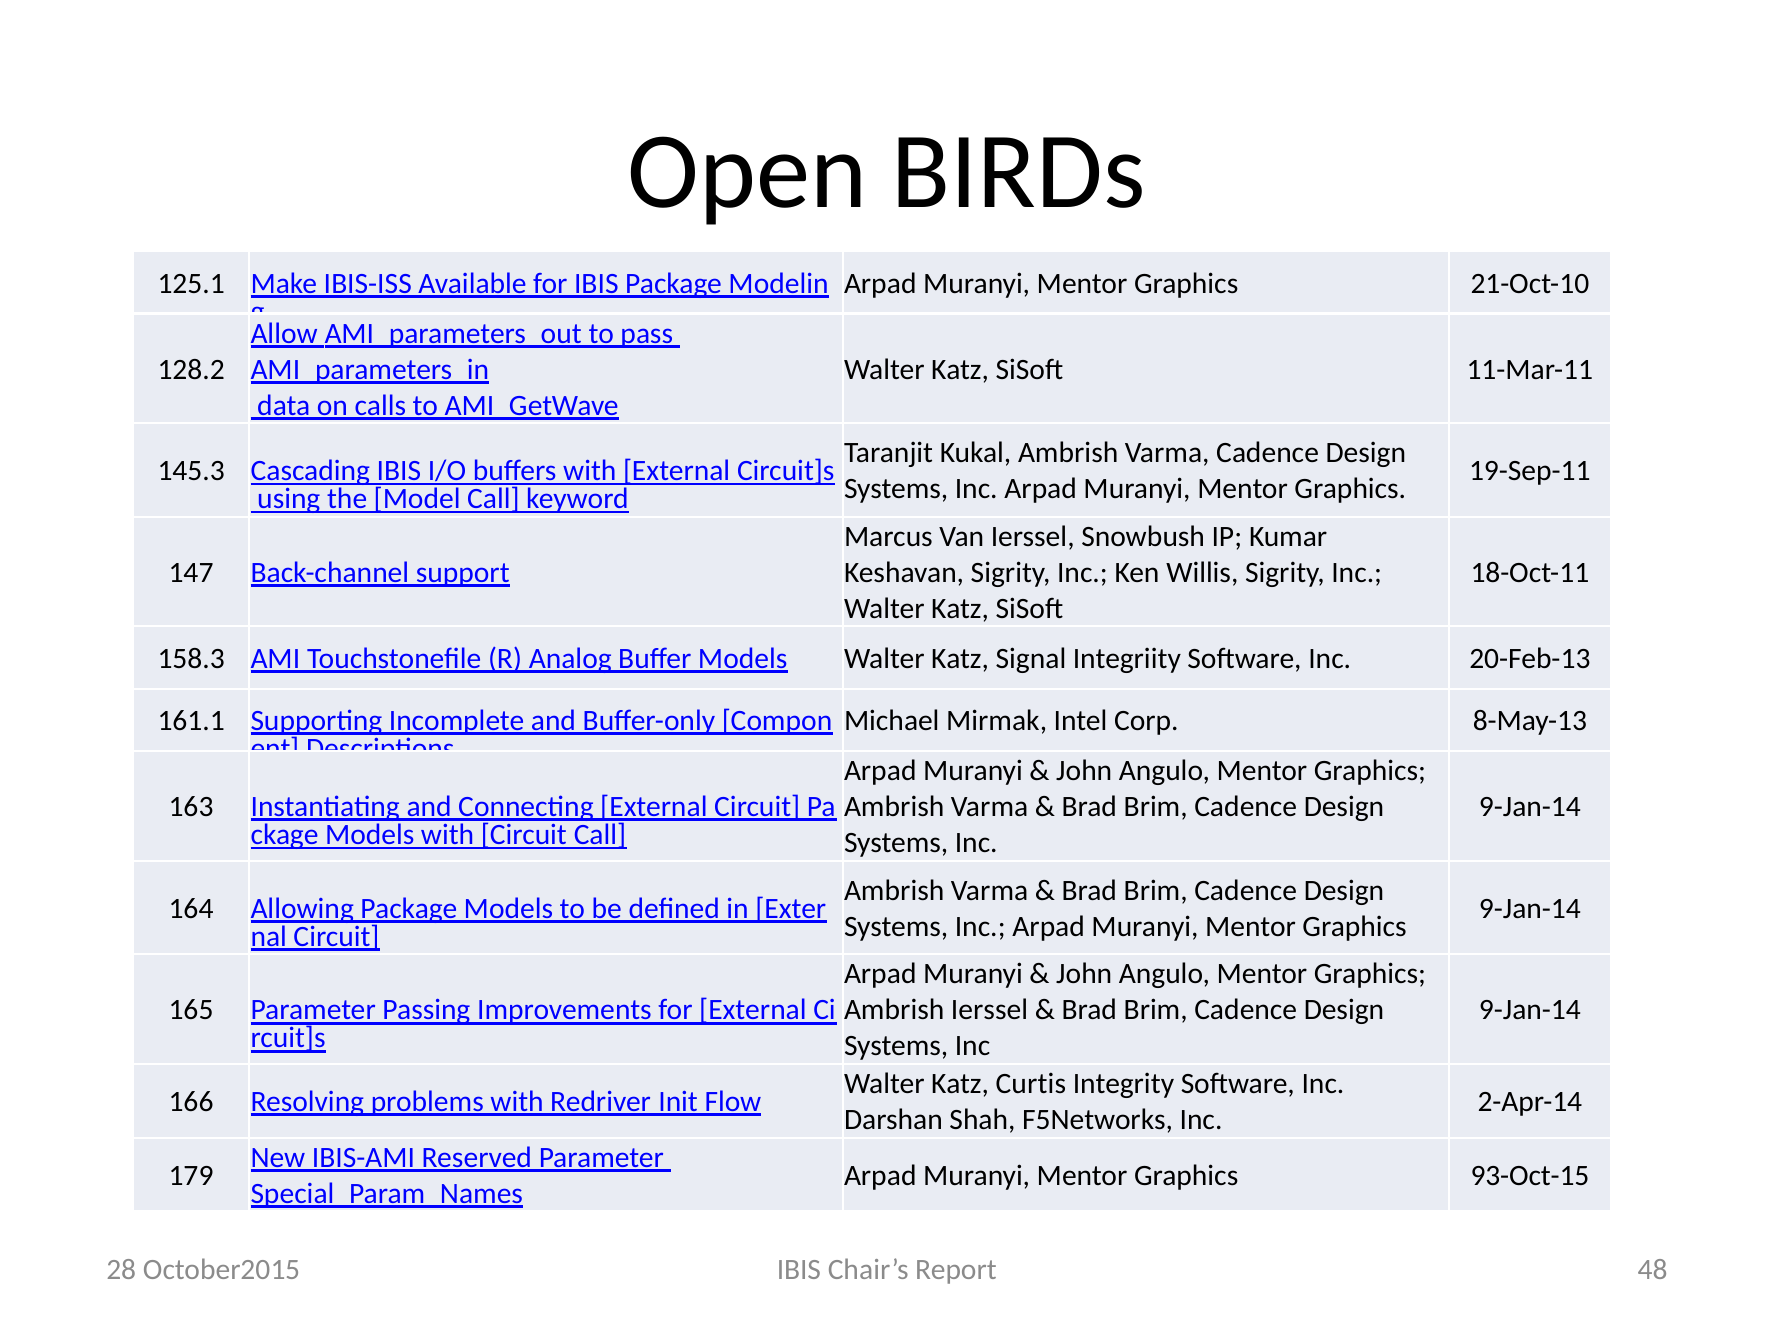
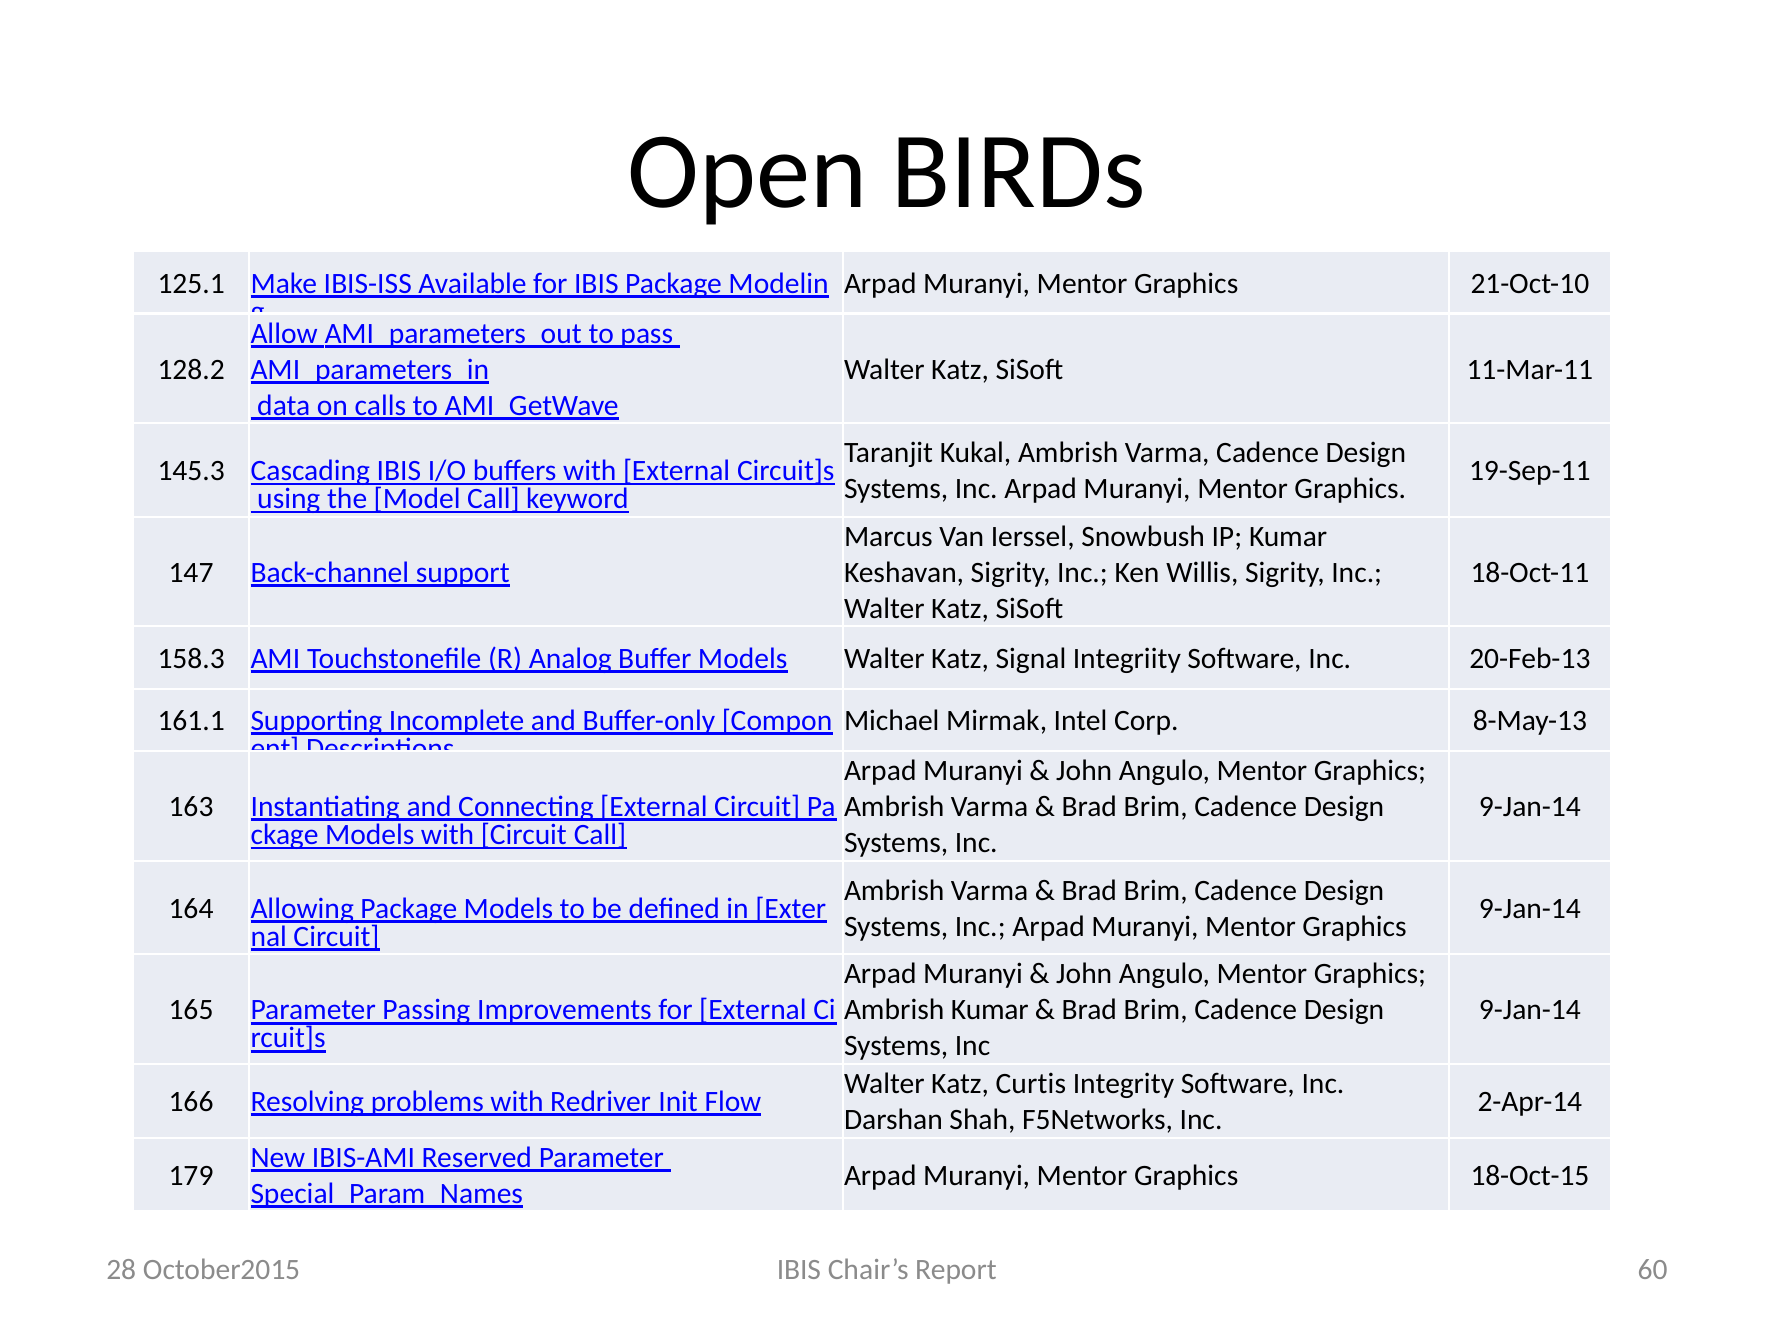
Ambrish Ierssel: Ierssel -> Kumar
93-Oct-15: 93-Oct-15 -> 18-Oct-15
48: 48 -> 60
